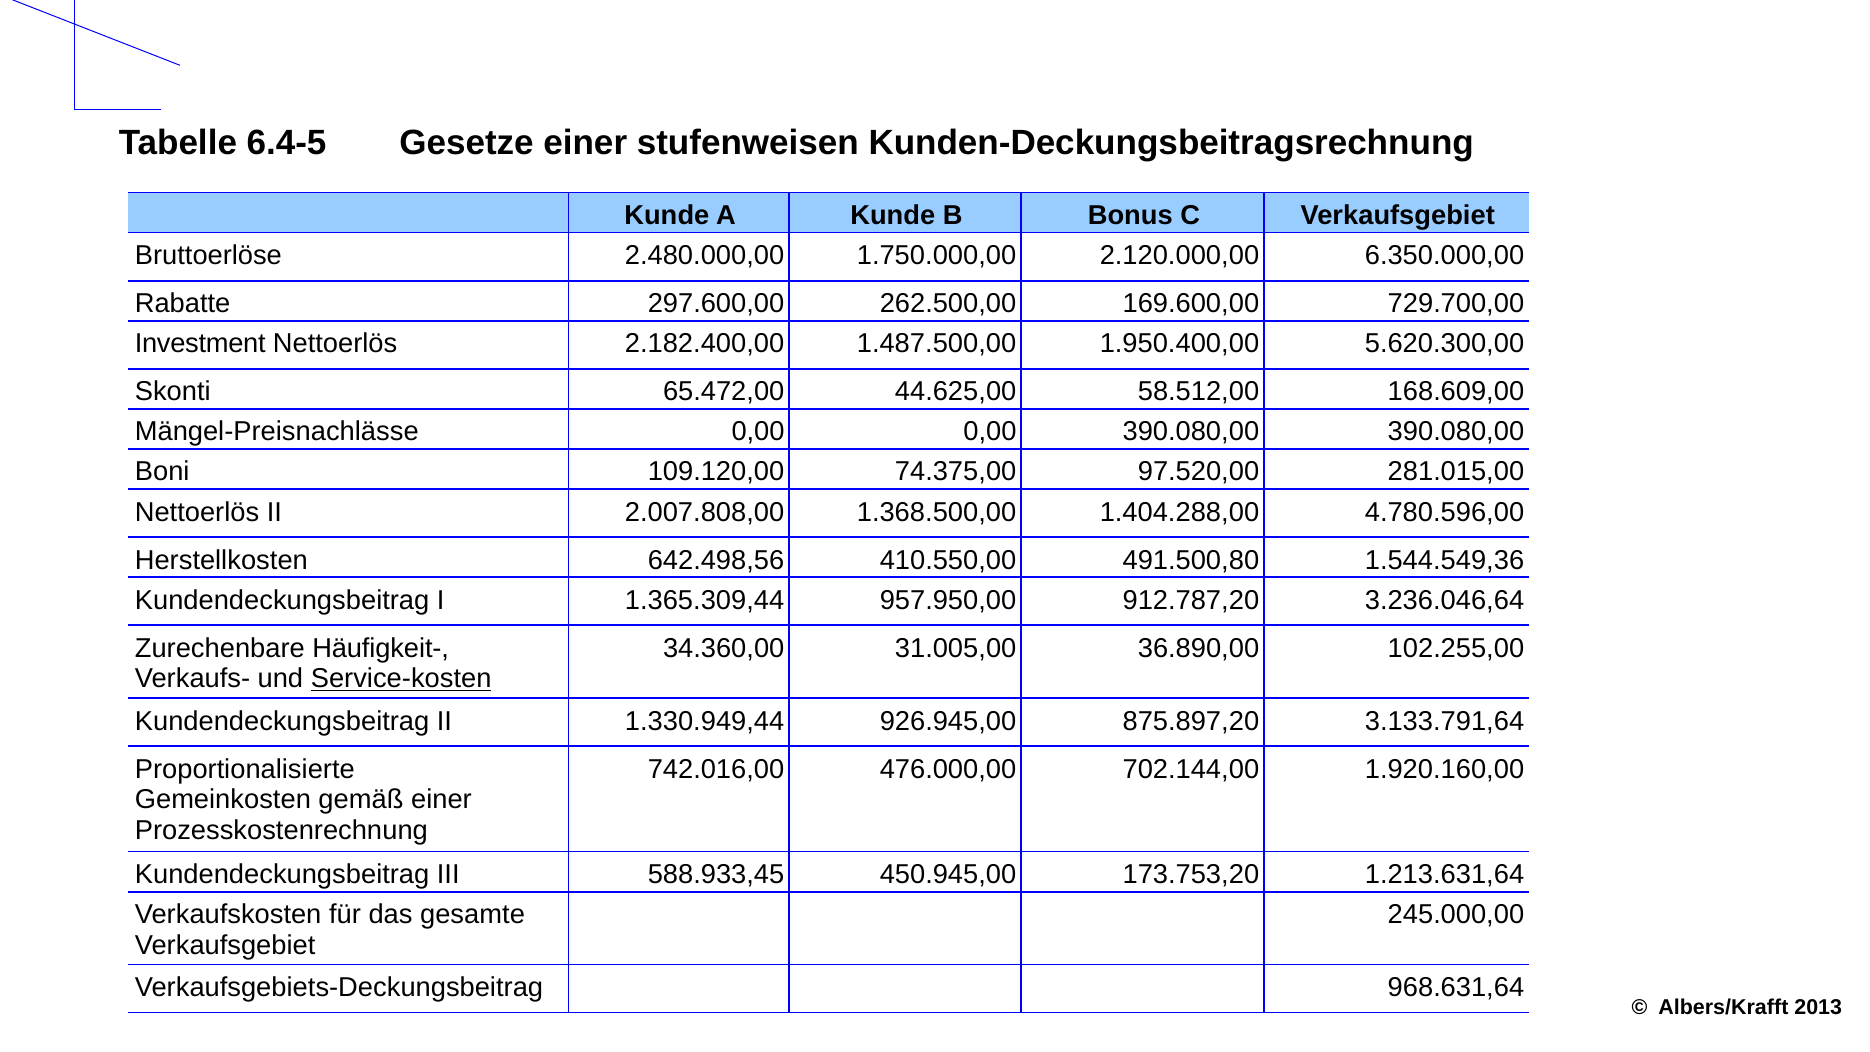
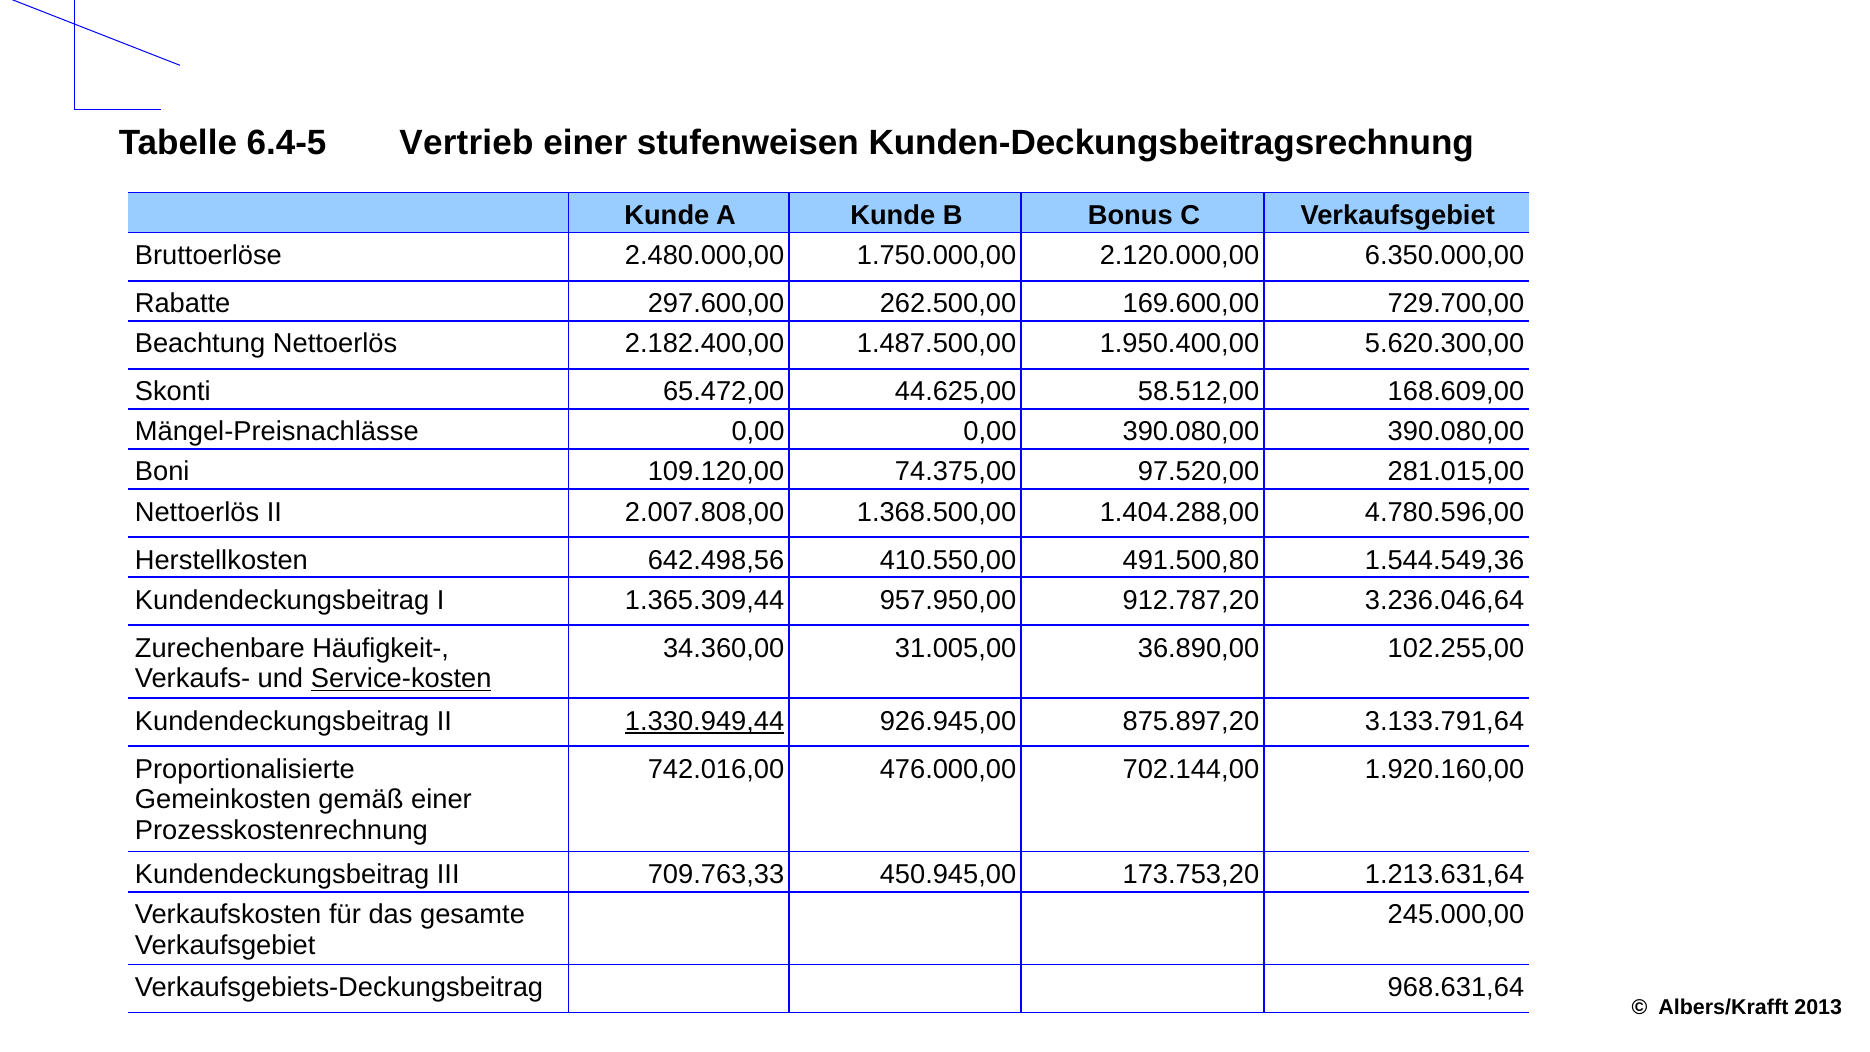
Gesetze: Gesetze -> Vertrieb
Investment: Investment -> Beachtung
1.330.949,44 underline: none -> present
588.933,45: 588.933,45 -> 709.763,33
